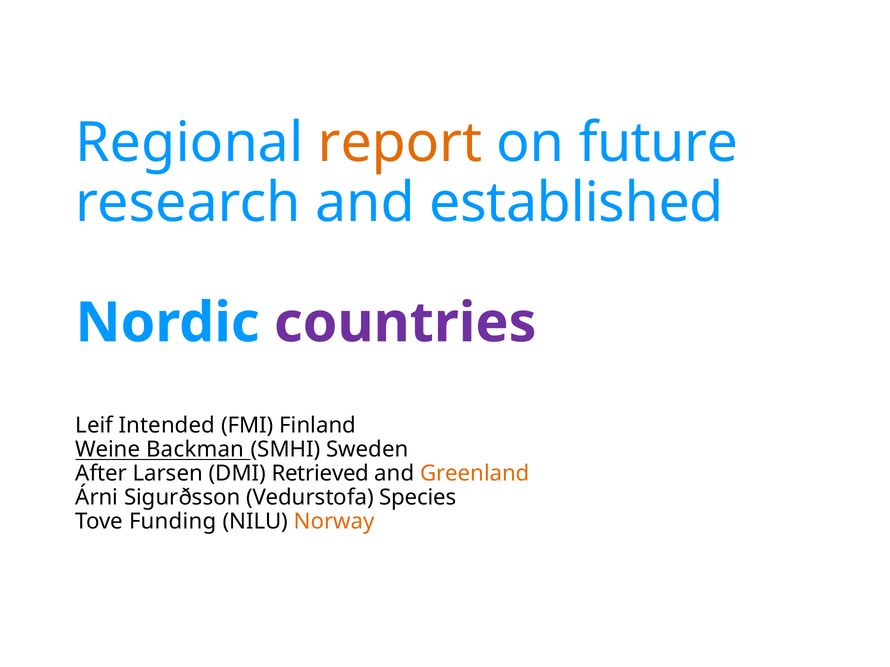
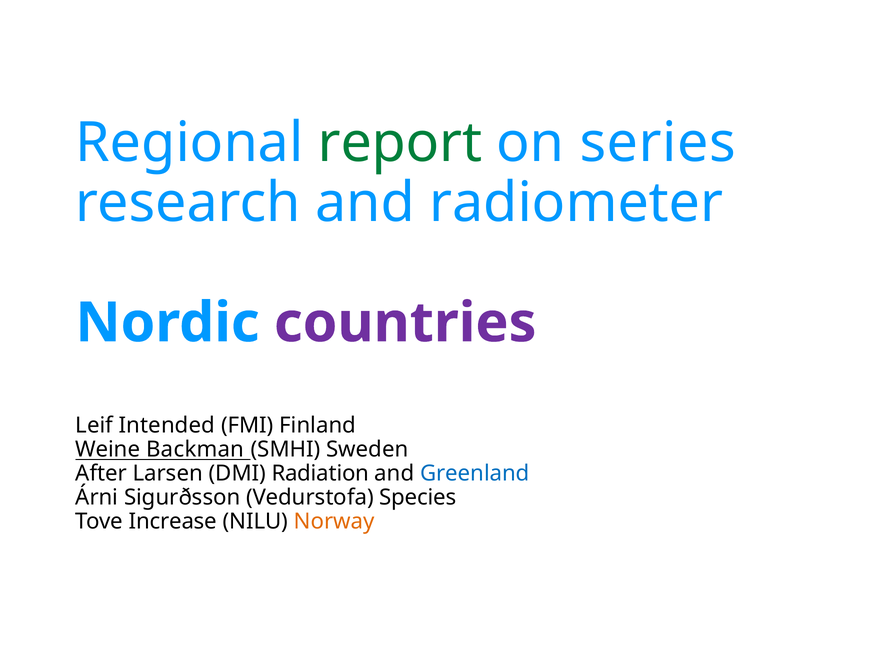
report colour: orange -> green
future: future -> series
established: established -> radiometer
Retrieved: Retrieved -> Radiation
Greenland colour: orange -> blue
Funding: Funding -> Increase
